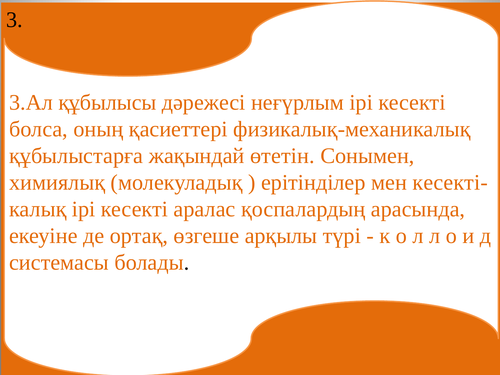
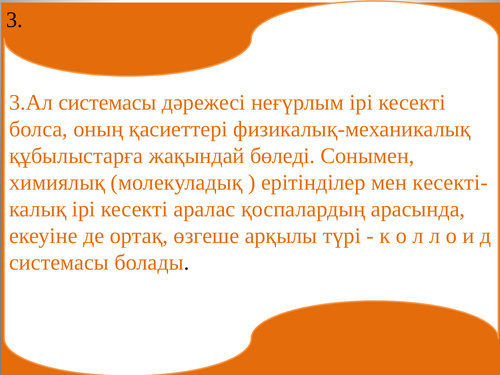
3.Ал құбылысы: құбылысы -> системасы
өтетін: өтетін -> бөледі
